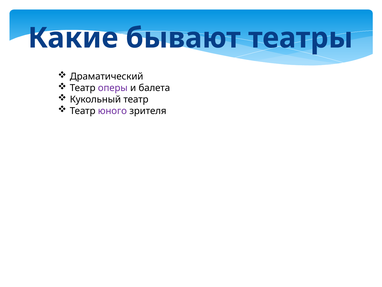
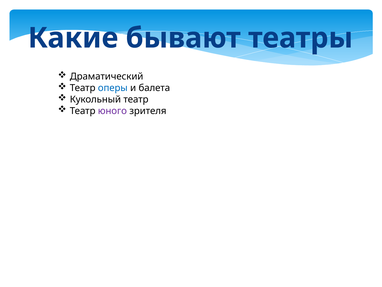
оперы colour: purple -> blue
